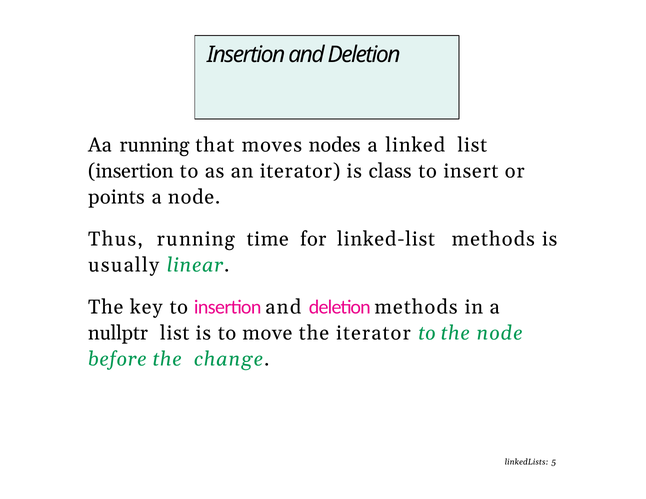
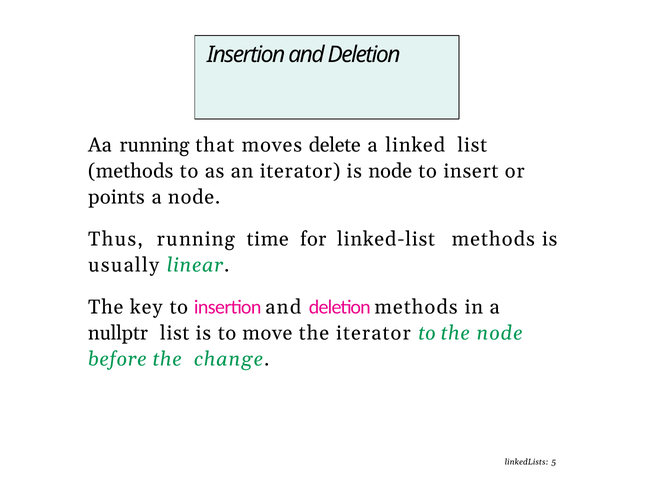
nodes: nodes -> delete
insertion at (131, 171): insertion -> methods
is class: class -> node
